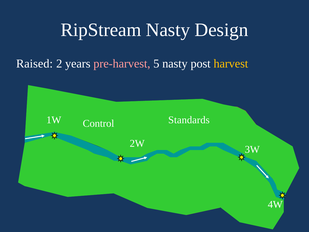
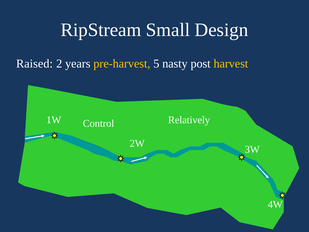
RipStream Nasty: Nasty -> Small
pre-harvest colour: pink -> yellow
Standards: Standards -> Relatively
